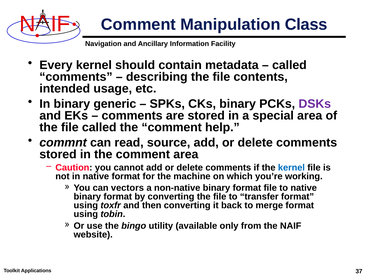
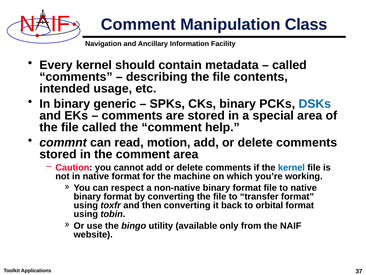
DSKs colour: purple -> blue
source: source -> motion
vectors: vectors -> respect
merge: merge -> orbital
